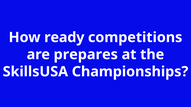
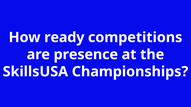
prepares: prepares -> presence
